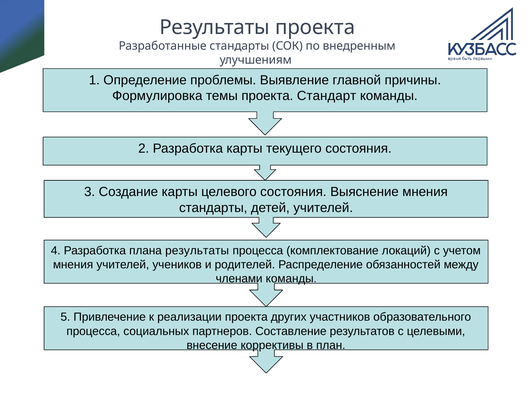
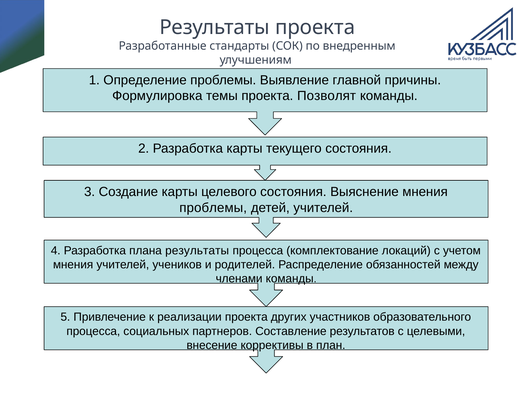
Стандарт: Стандарт -> Позволят
стандарты at (213, 207): стандарты -> проблемы
